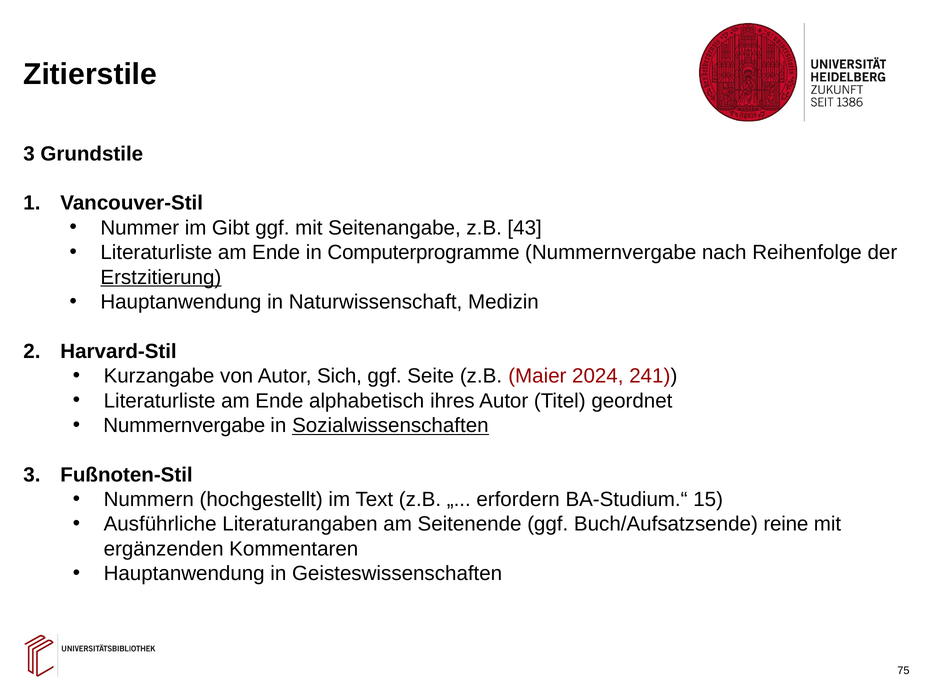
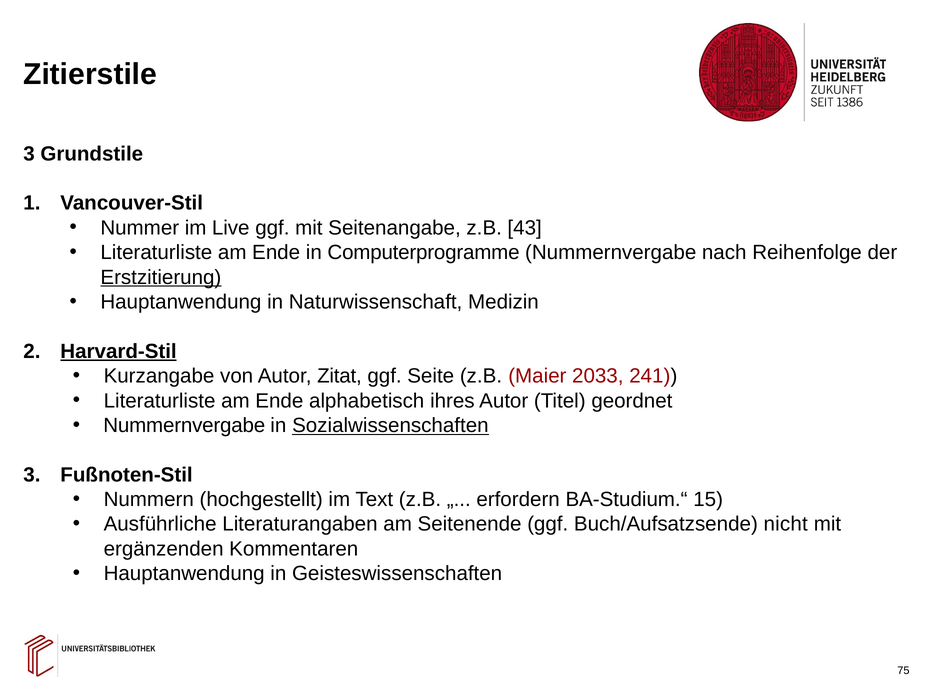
Gibt: Gibt -> Live
Harvard-Stil underline: none -> present
Sich: Sich -> Zitat
2024: 2024 -> 2033
reine: reine -> nicht
